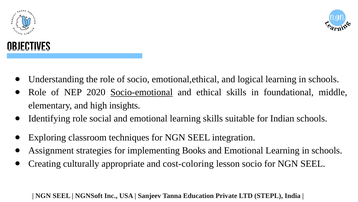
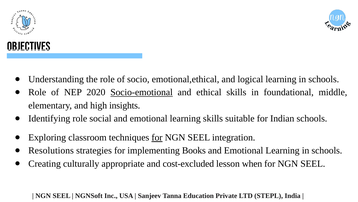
for at (157, 137) underline: none -> present
Assignment: Assignment -> Resolutions
cost-coloring: cost-coloring -> cost-excluded
lesson socio: socio -> when
